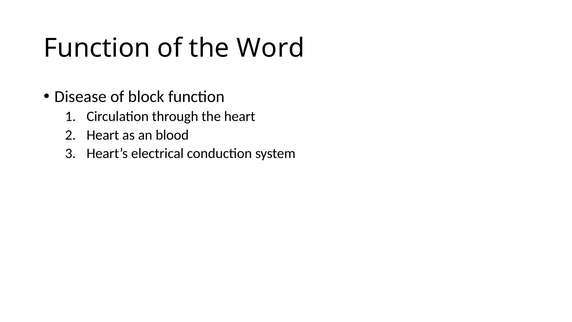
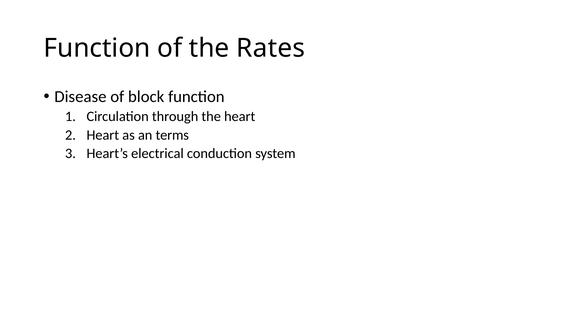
Word: Word -> Rates
blood: blood -> terms
